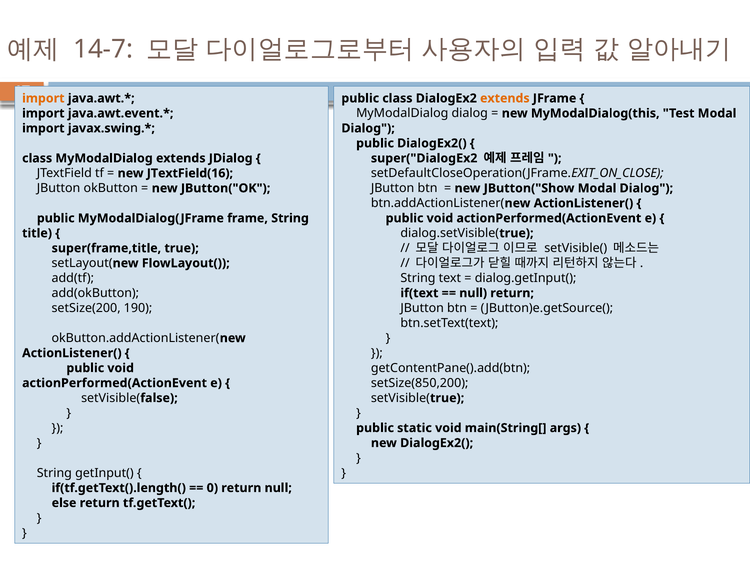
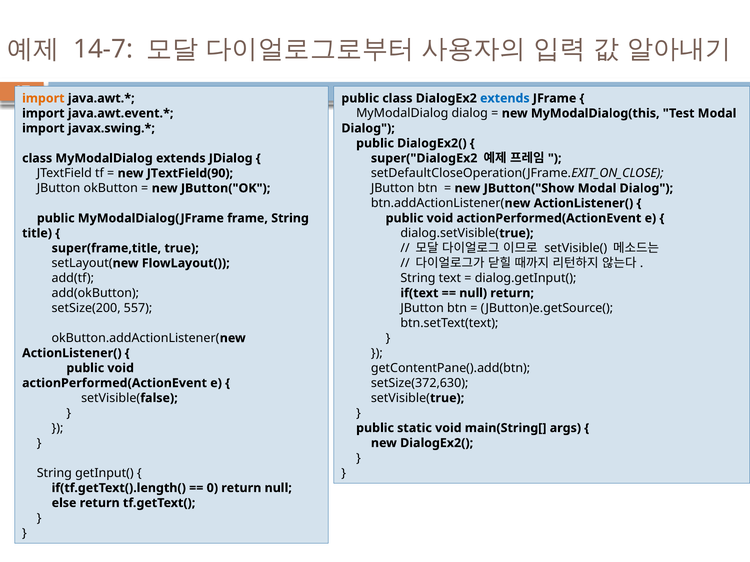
extends at (505, 98) colour: orange -> blue
JTextField(16: JTextField(16 -> JTextField(90
190: 190 -> 557
setSize(850,200: setSize(850,200 -> setSize(372,630
